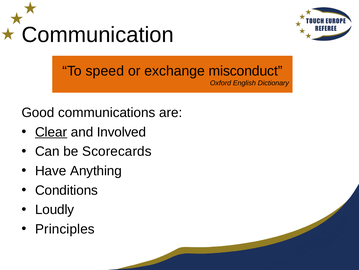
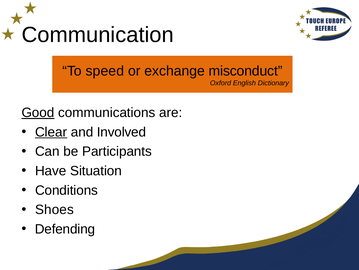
Good underline: none -> present
Scorecards: Scorecards -> Participants
Anything: Anything -> Situation
Loudly: Loudly -> Shoes
Principles: Principles -> Defending
